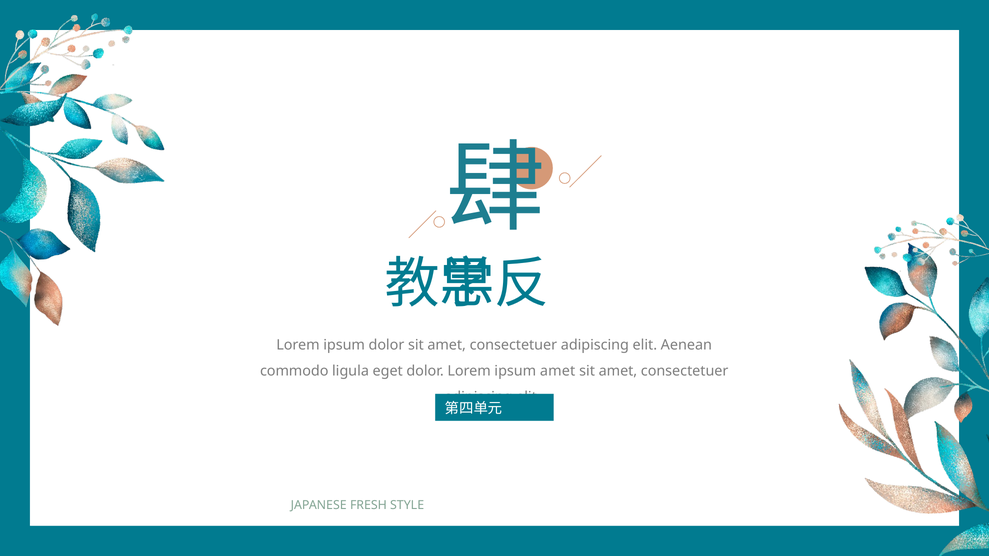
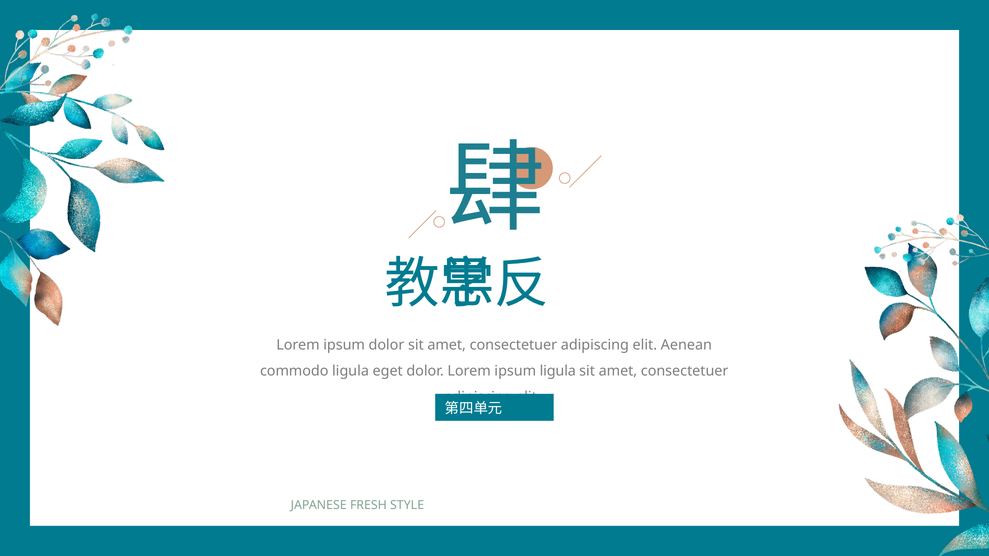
ipsum amet: amet -> ligula
